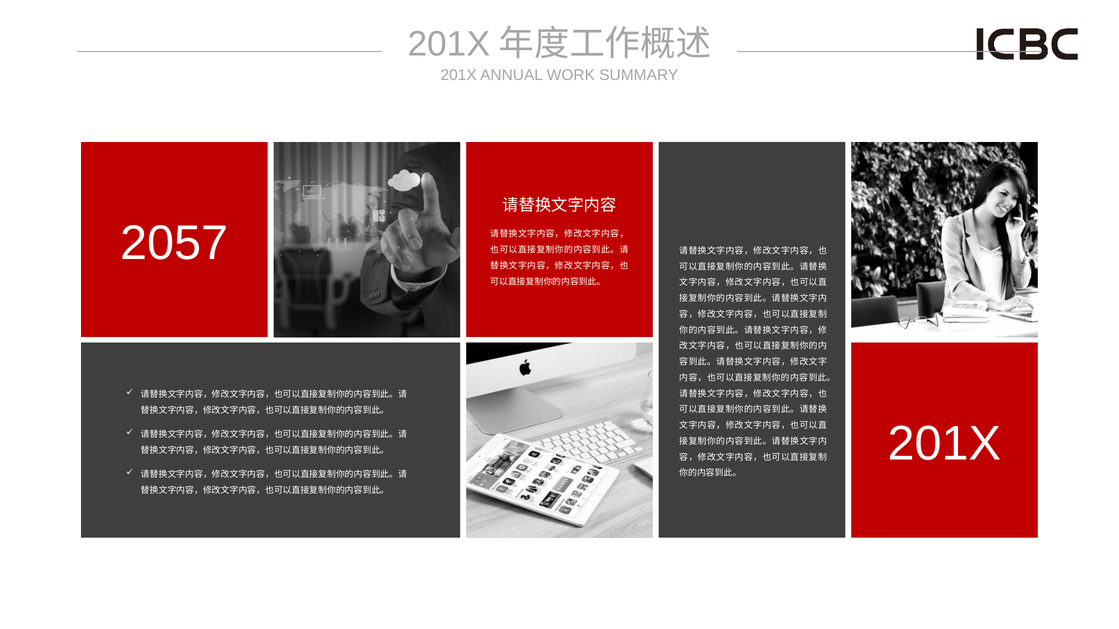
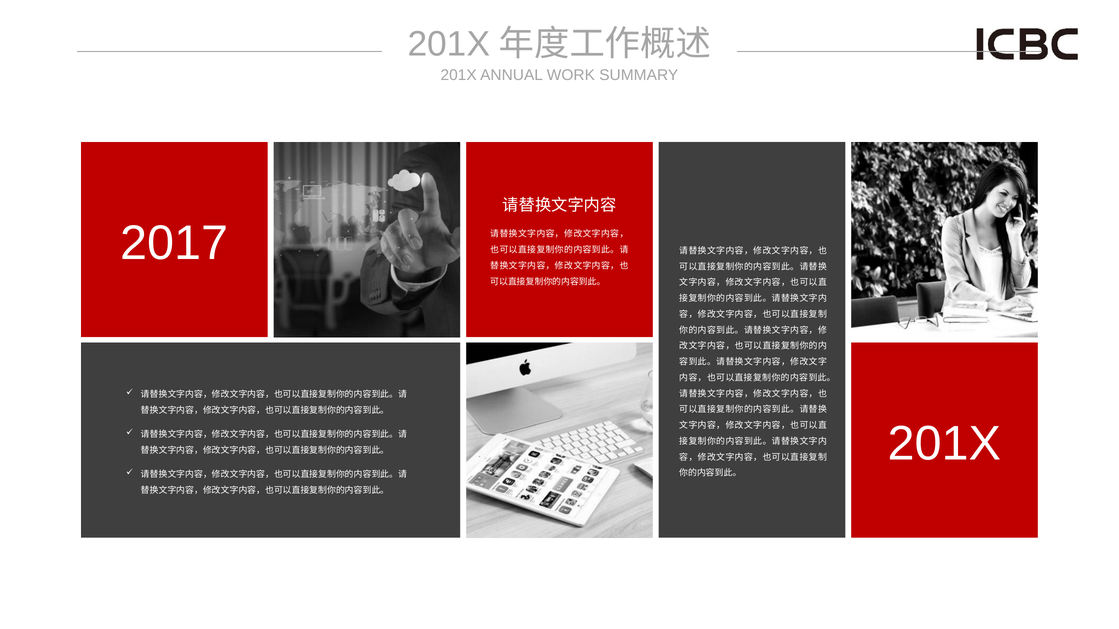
2057: 2057 -> 2017
